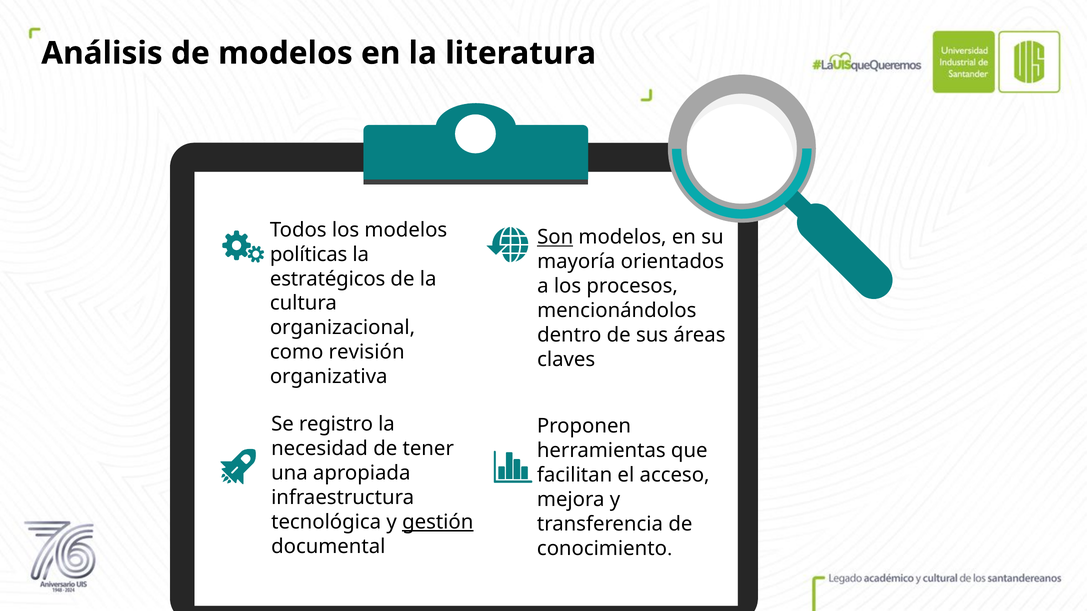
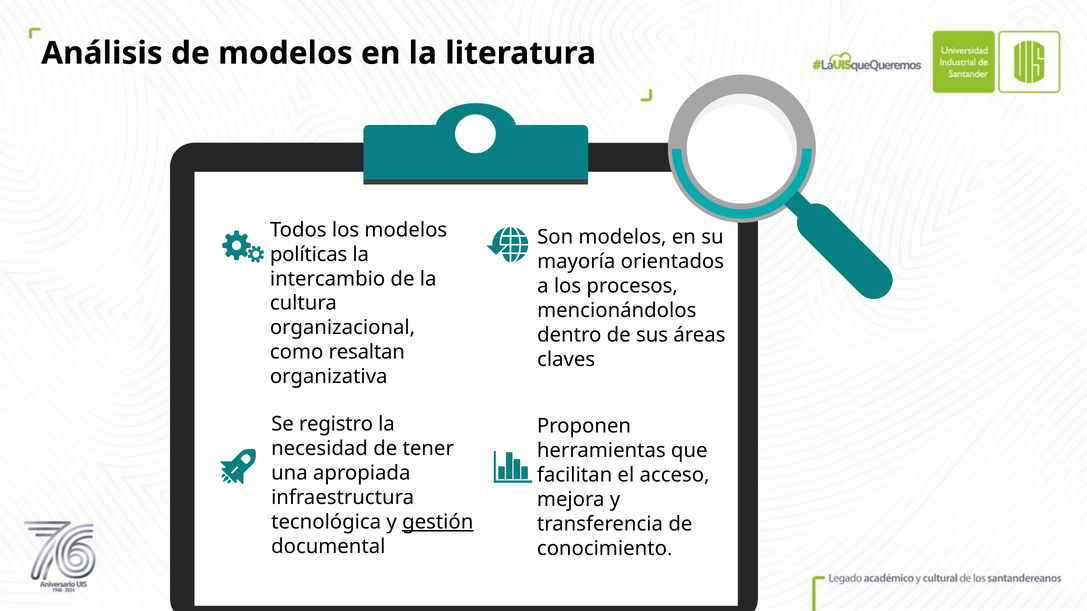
Son underline: present -> none
estratégicos: estratégicos -> intercambio
revisión: revisión -> resaltan
